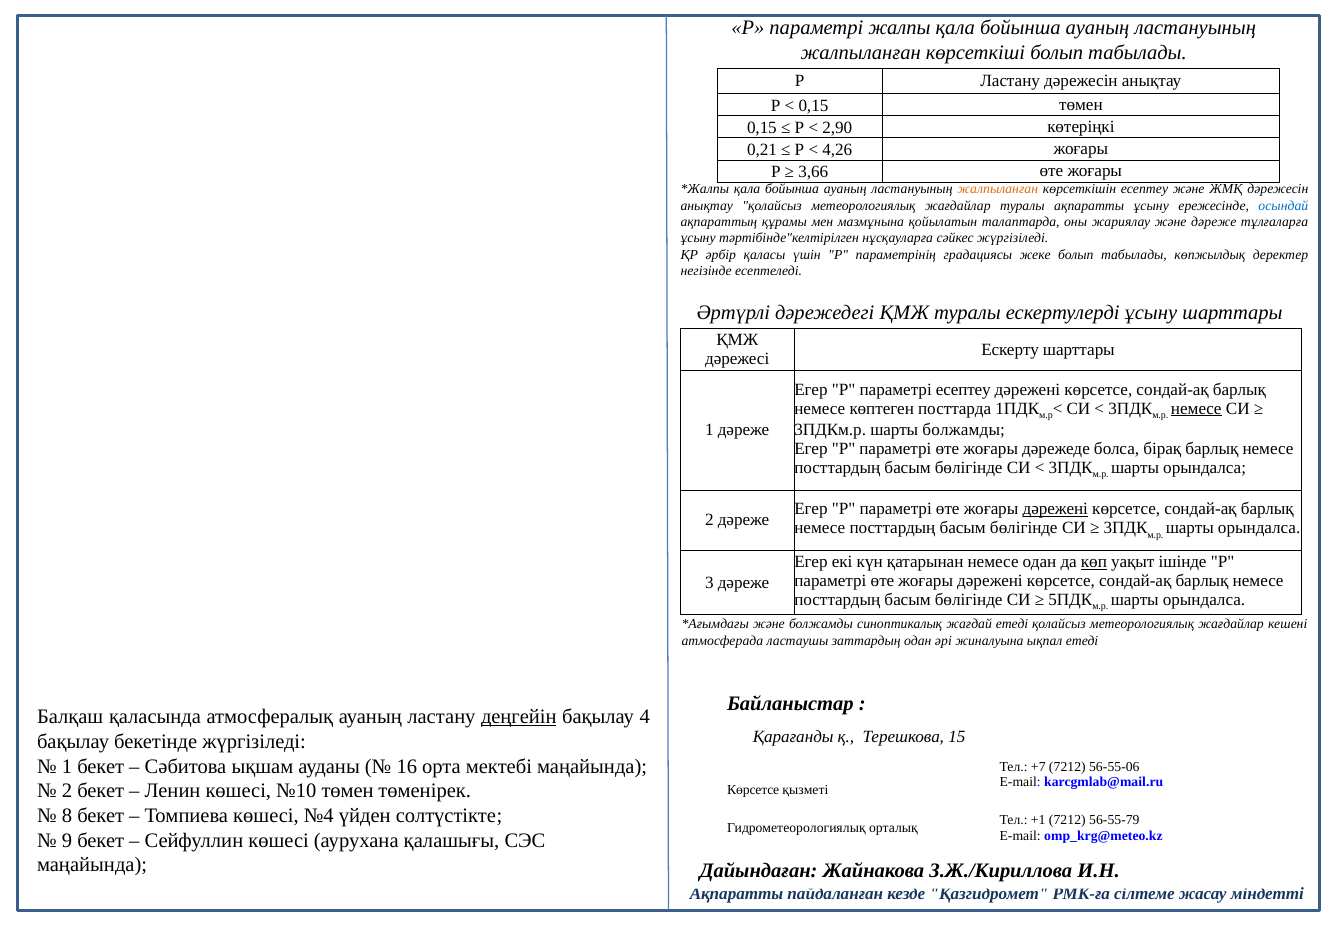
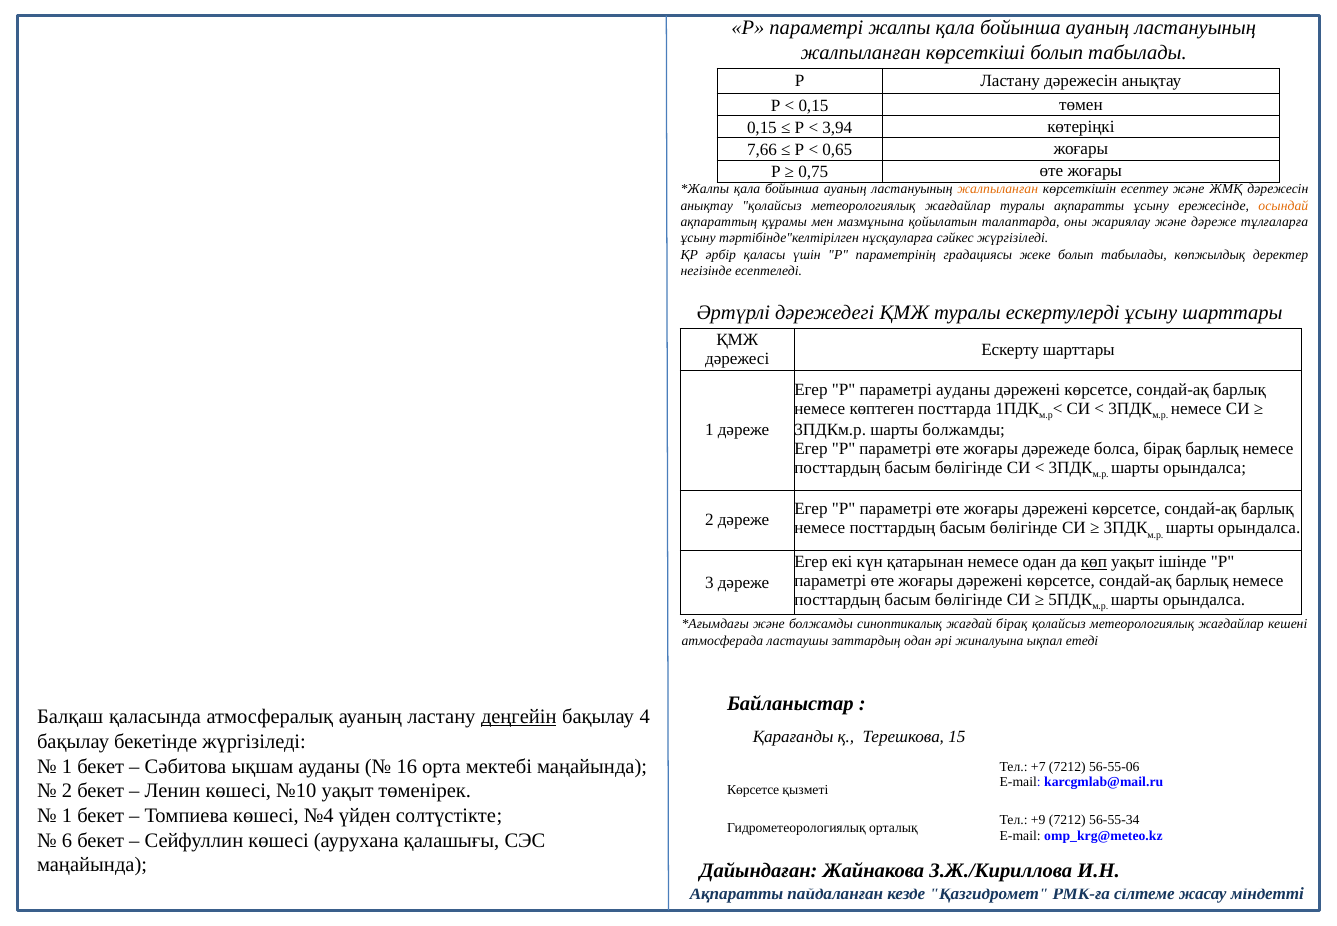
2,90: 2,90 -> 3,94
0,21: 0,21 -> 7,66
4,26: 4,26 -> 0,65
3,66: 3,66 -> 0,75
осындай colour: blue -> orange
параметрі есептеу: есептеу -> ауданы
немесе at (1196, 408) underline: present -> none
дәрежені at (1055, 509) underline: present -> none
жағдай етеді: етеді -> бірақ
№10 төмен: төмен -> уақыт
8 at (67, 815): 8 -> 1
+1: +1 -> +9
56-55-79: 56-55-79 -> 56-55-34
9: 9 -> 6
